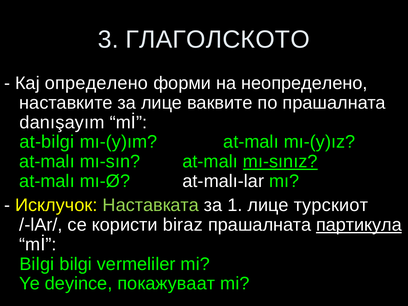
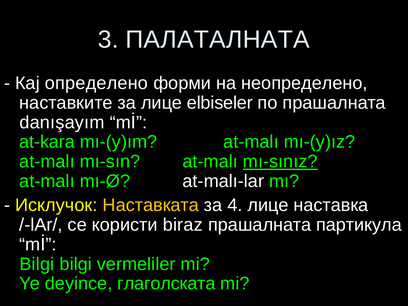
ГЛАГОЛСКОТО: ГЛАГОЛСКОТО -> ПАЛАТАЛНАТА
ваквите: ваквите -> elbiseler
at-bilgi: at-bilgi -> at-kara
Наставката colour: light green -> yellow
1: 1 -> 4
турскиот: турскиот -> наставка
партикула underline: present -> none
покажуваат: покажуваат -> глаголската
